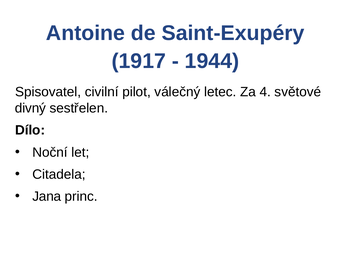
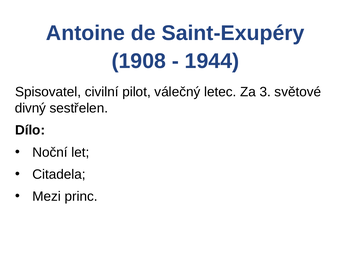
1917: 1917 -> 1908
4: 4 -> 3
Jana: Jana -> Mezi
